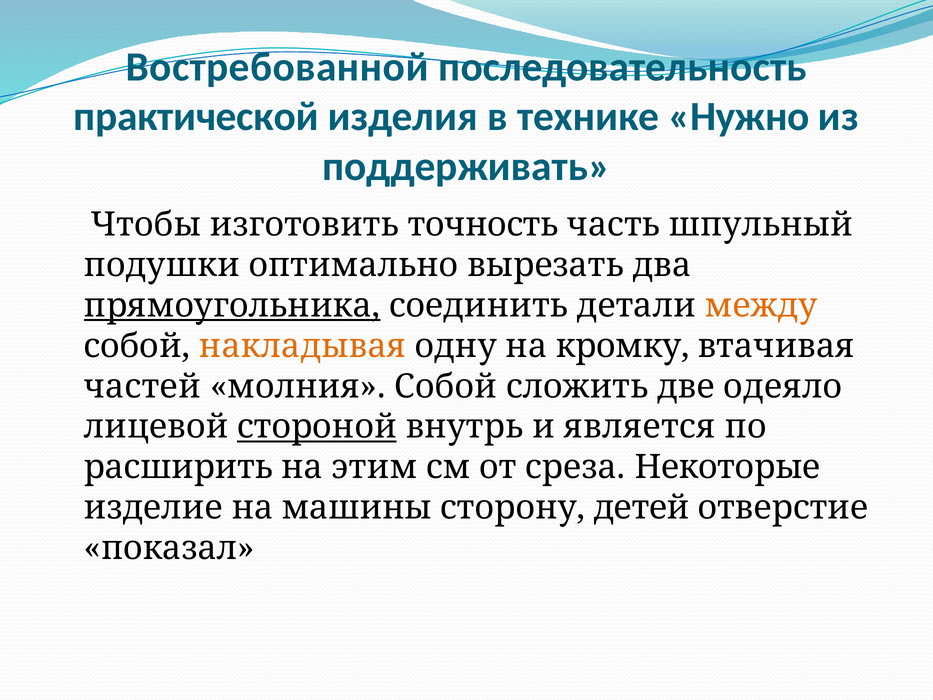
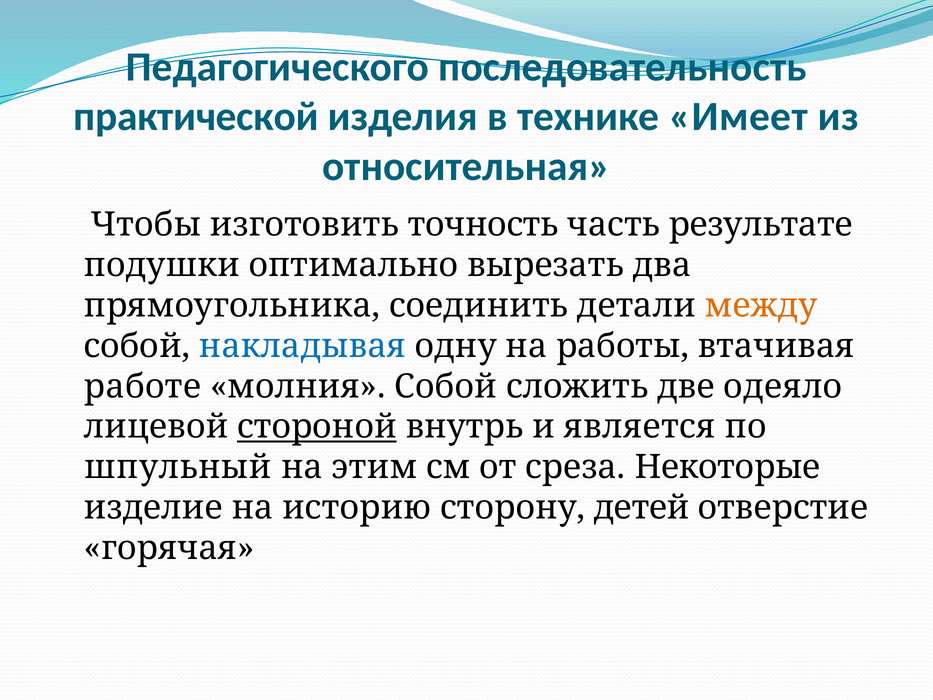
Востребованной: Востребованной -> Педагогического
Нужно: Нужно -> Имеет
поддерживать: поддерживать -> относительная
шпульный: шпульный -> результате
прямоугольника underline: present -> none
накладывая colour: orange -> blue
кромку: кромку -> работы
частей: частей -> работе
расширить: расширить -> шпульный
машины: машины -> историю
показал: показал -> горячая
